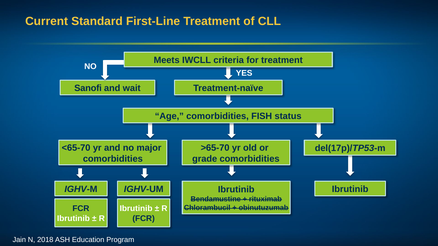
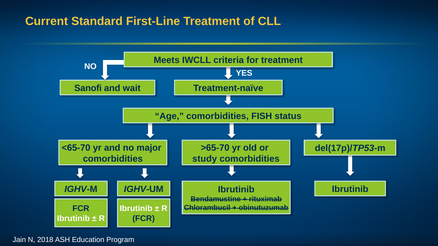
grade: grade -> study
